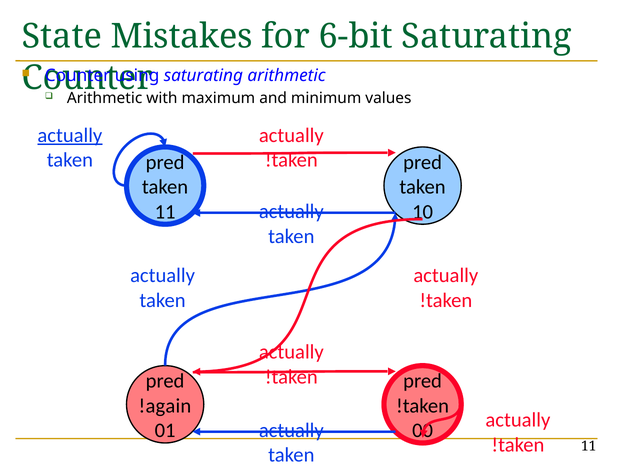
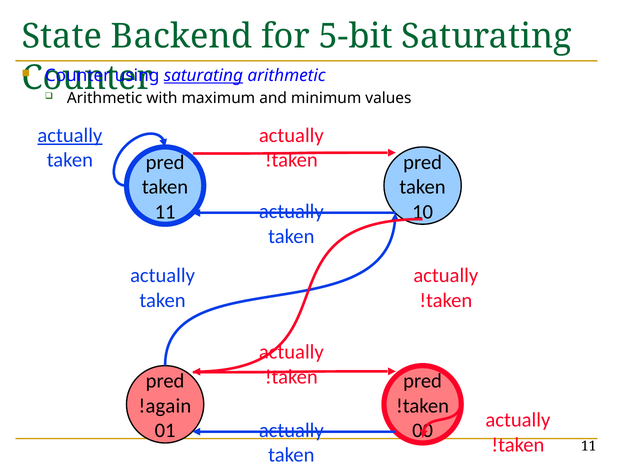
Mistakes: Mistakes -> Backend
6-bit: 6-bit -> 5-bit
saturating at (203, 76) underline: none -> present
